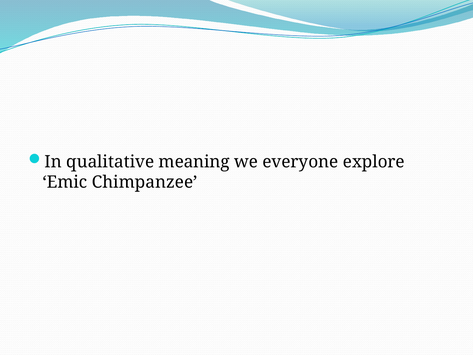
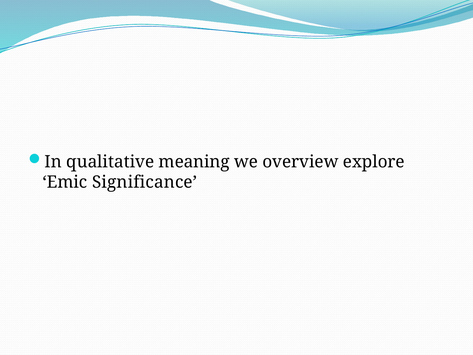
everyone: everyone -> overview
Chimpanzee: Chimpanzee -> Significance
